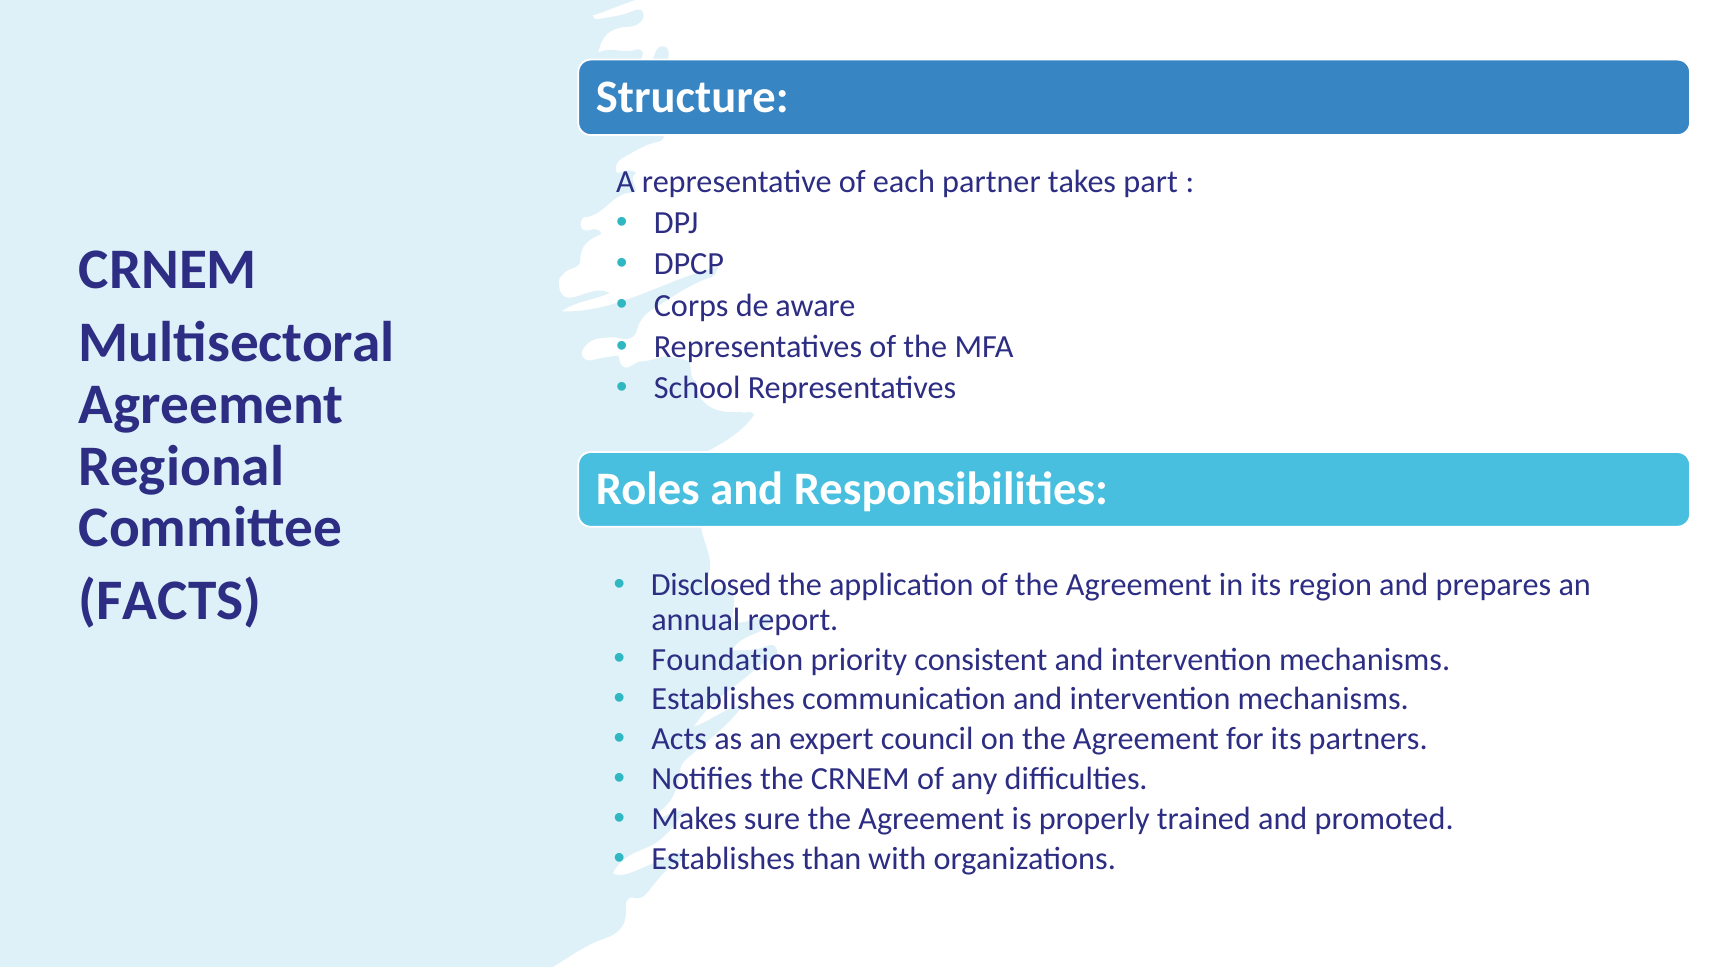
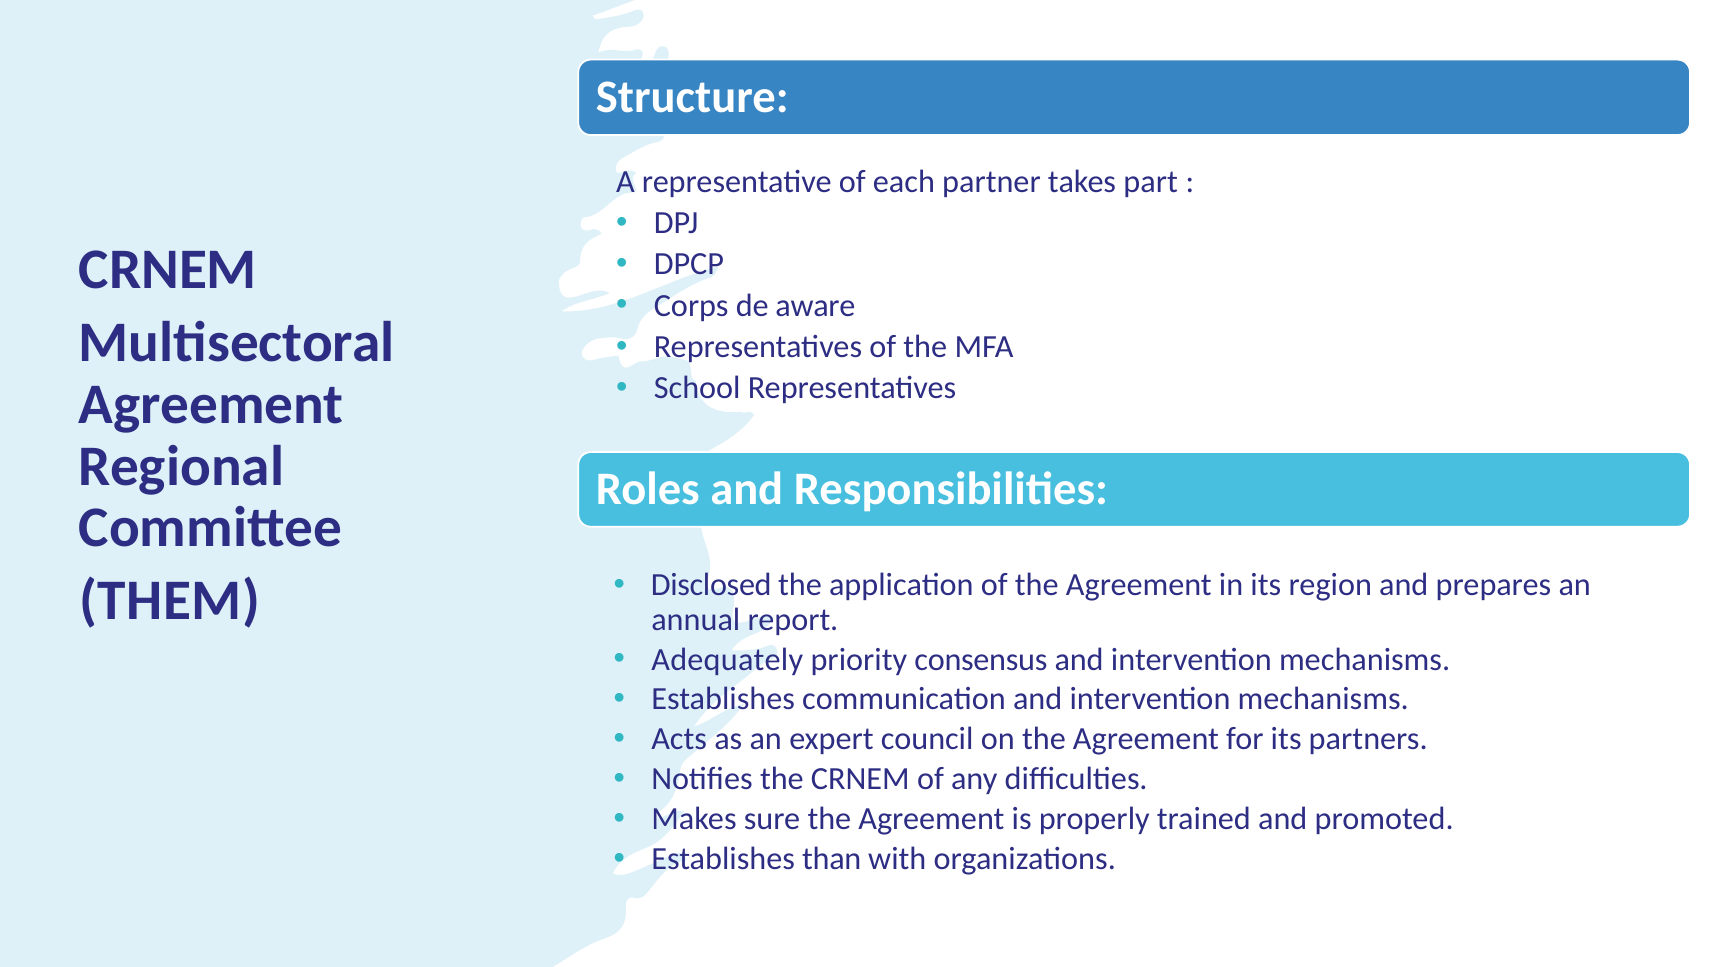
FACTS: FACTS -> THEM
Foundation: Foundation -> Adequately
consistent: consistent -> consensus
